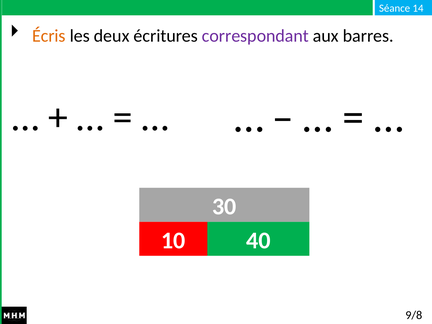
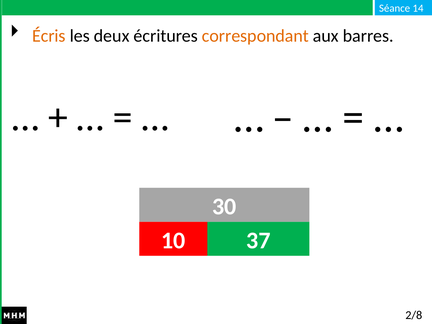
correspondant colour: purple -> orange
40: 40 -> 37
9/8: 9/8 -> 2/8
